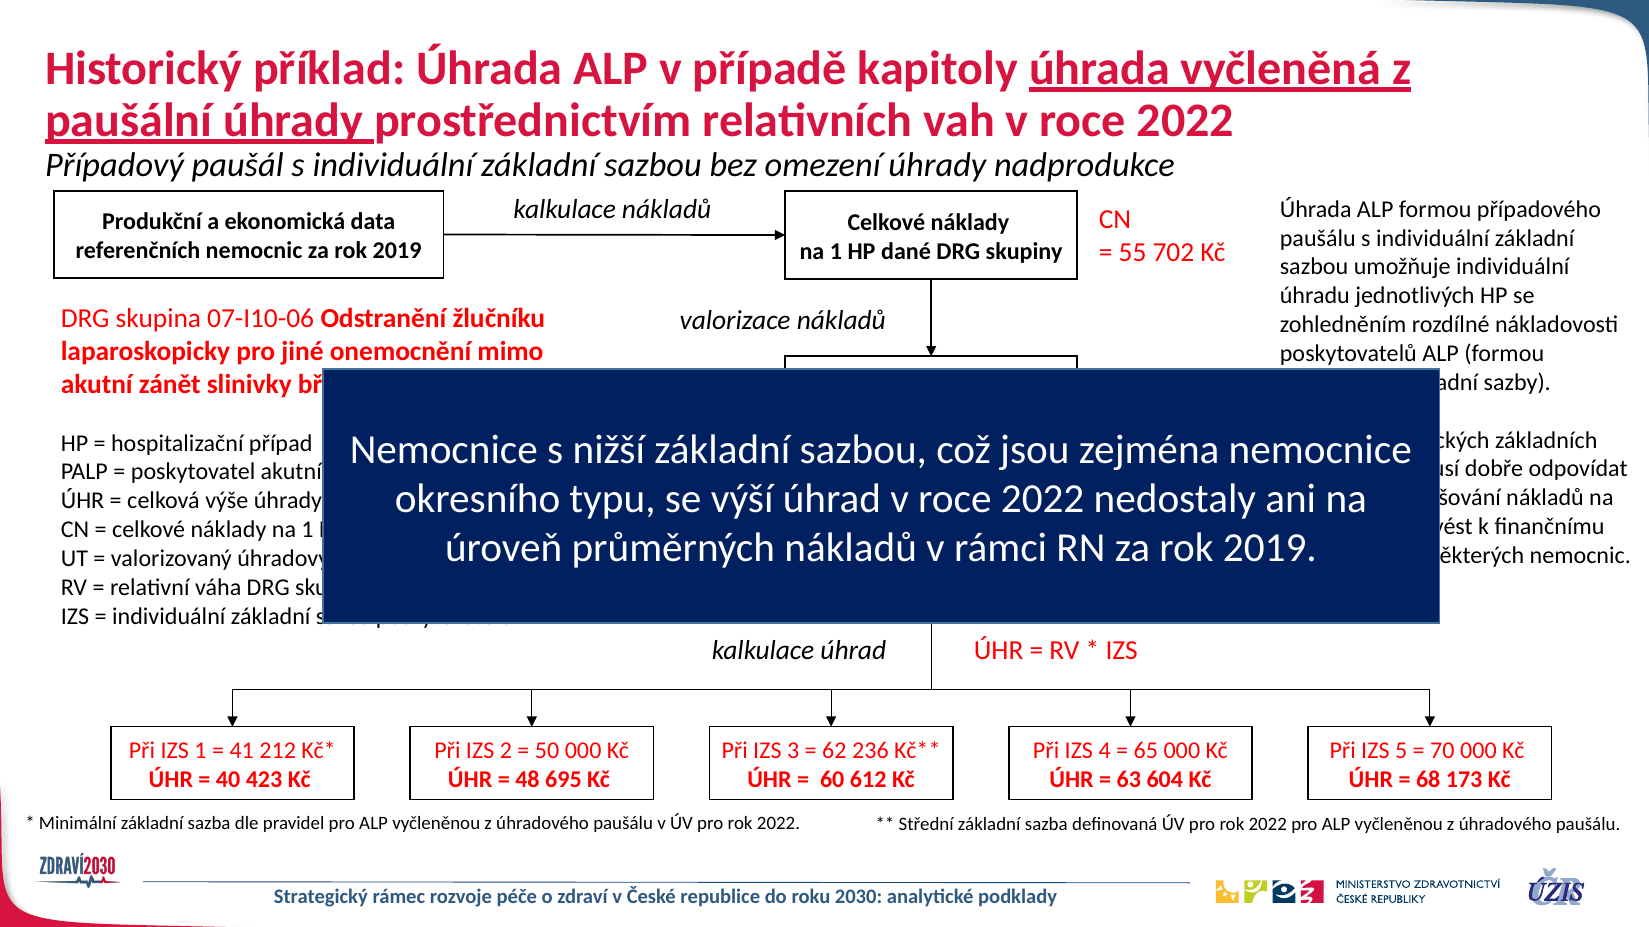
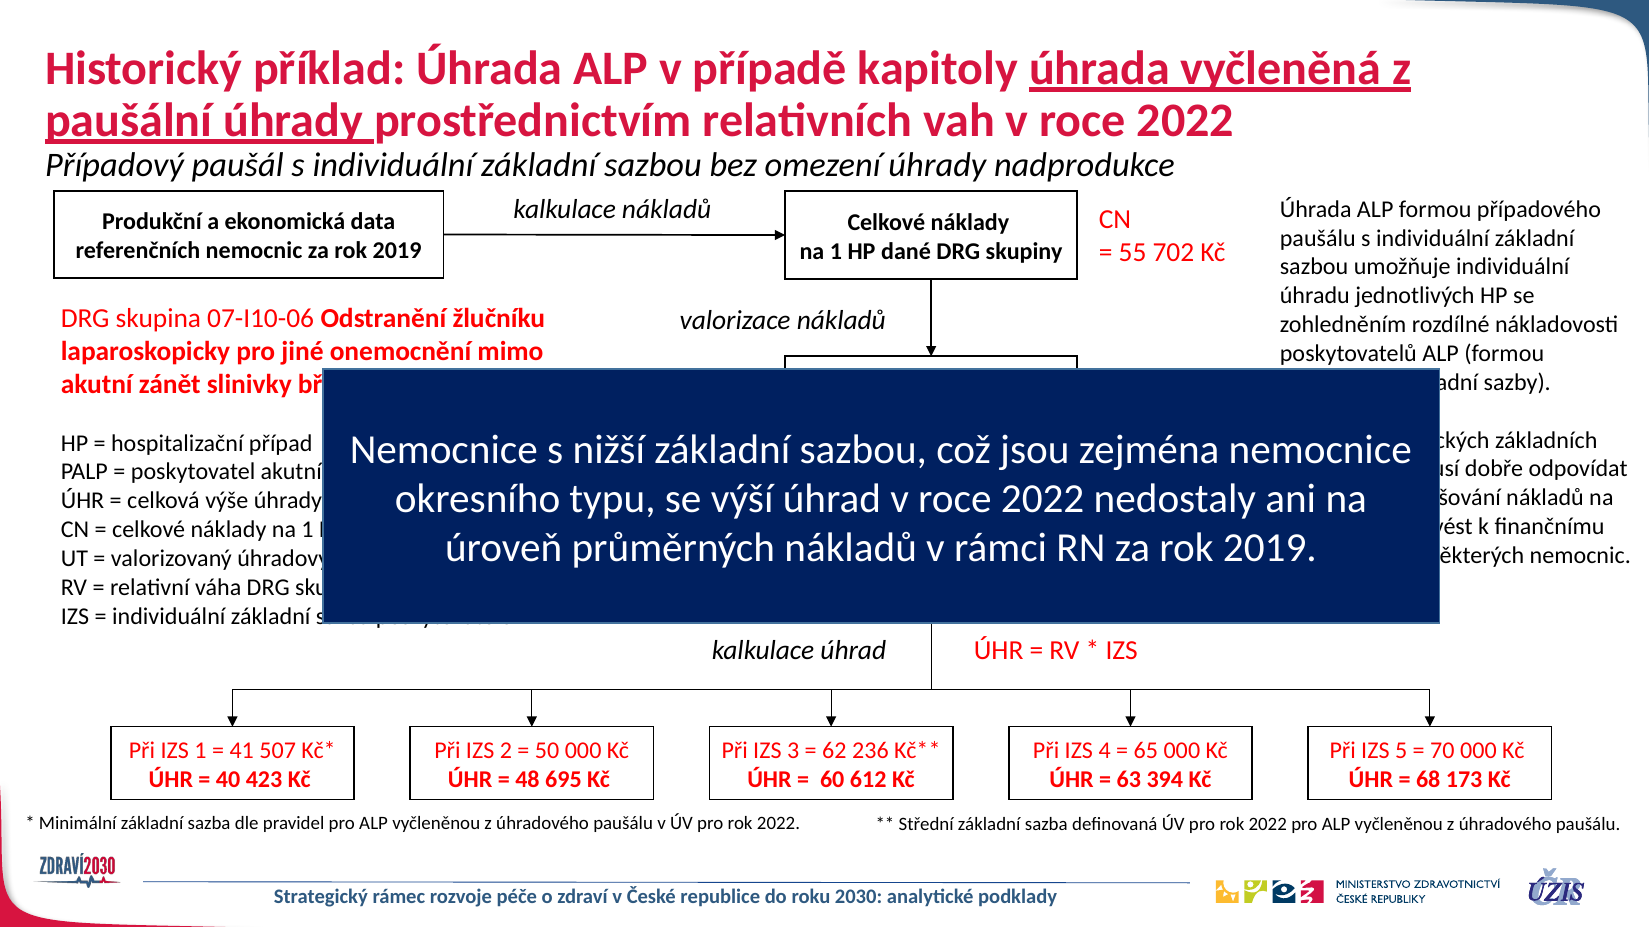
212: 212 -> 507
604: 604 -> 394
